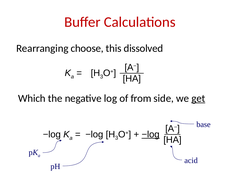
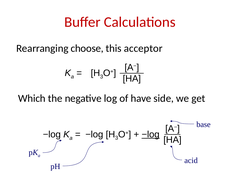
dissolved: dissolved -> acceptor
from: from -> have
get underline: present -> none
